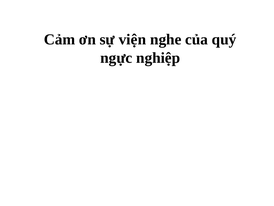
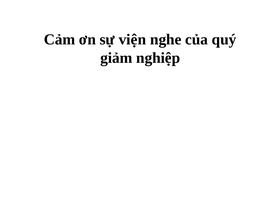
ngực: ngực -> giảm
